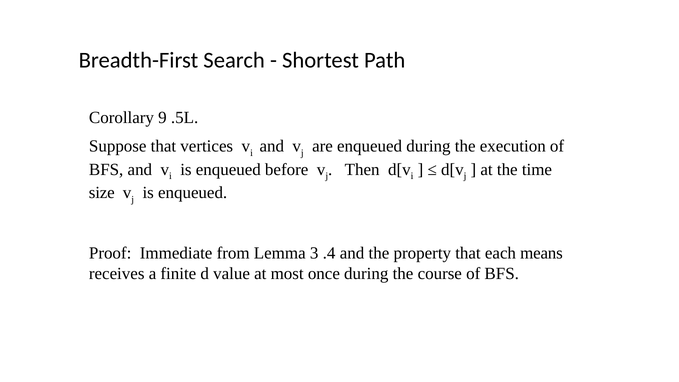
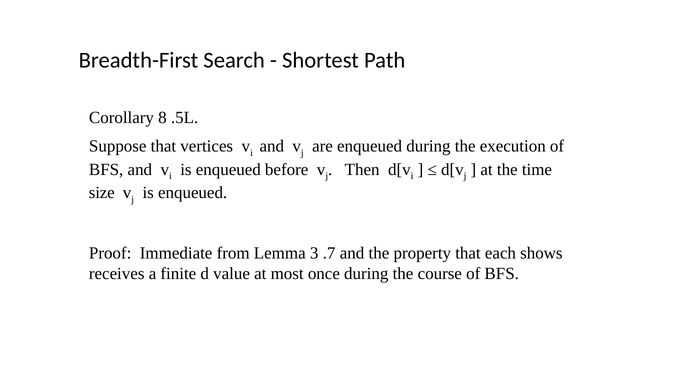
9: 9 -> 8
.4: .4 -> .7
means: means -> shows
